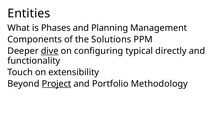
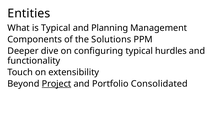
is Phases: Phases -> Typical
dive underline: present -> none
directly: directly -> hurdles
Methodology: Methodology -> Consolidated
